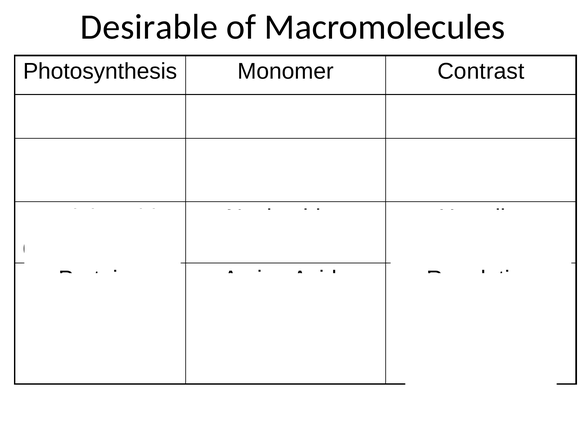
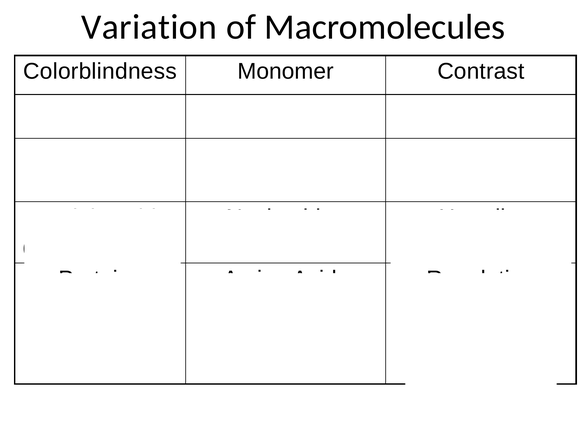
Desirable: Desirable -> Variation
Photosynthesis: Photosynthesis -> Colorblindness
